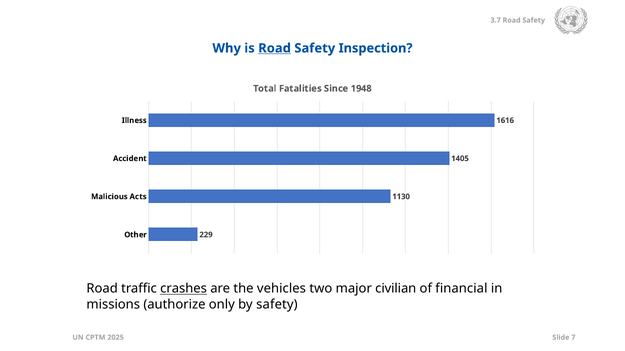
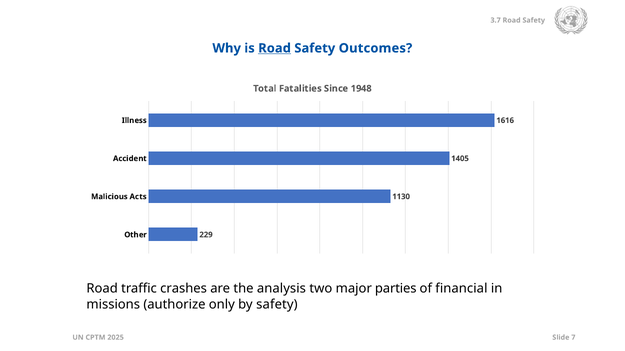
Inspection: Inspection -> Outcomes
crashes underline: present -> none
vehicles: vehicles -> analysis
civilian: civilian -> parties
